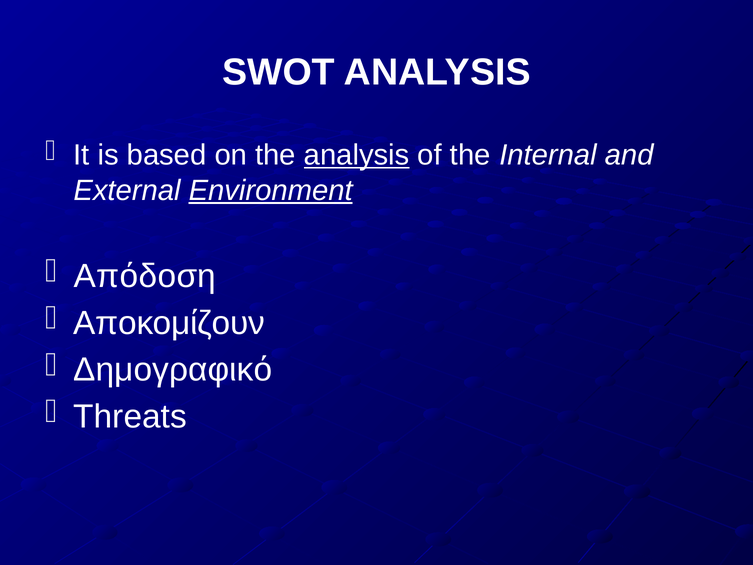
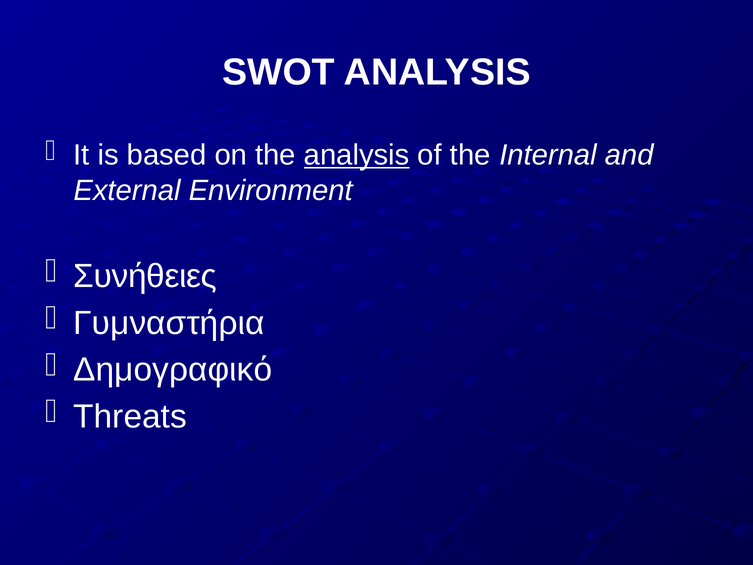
Environment underline: present -> none
Απόδοση: Απόδοση -> Συνήθειες
Αποκομίζουν: Αποκομίζουν -> Γυμναστήρια
